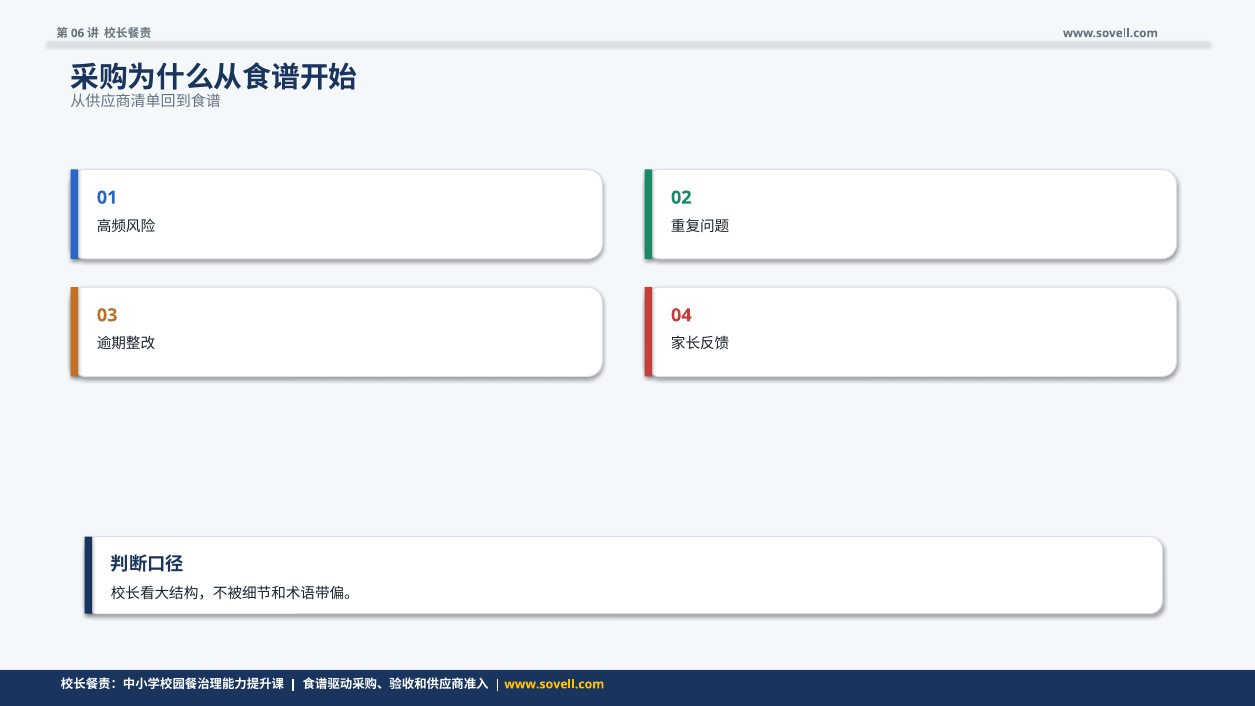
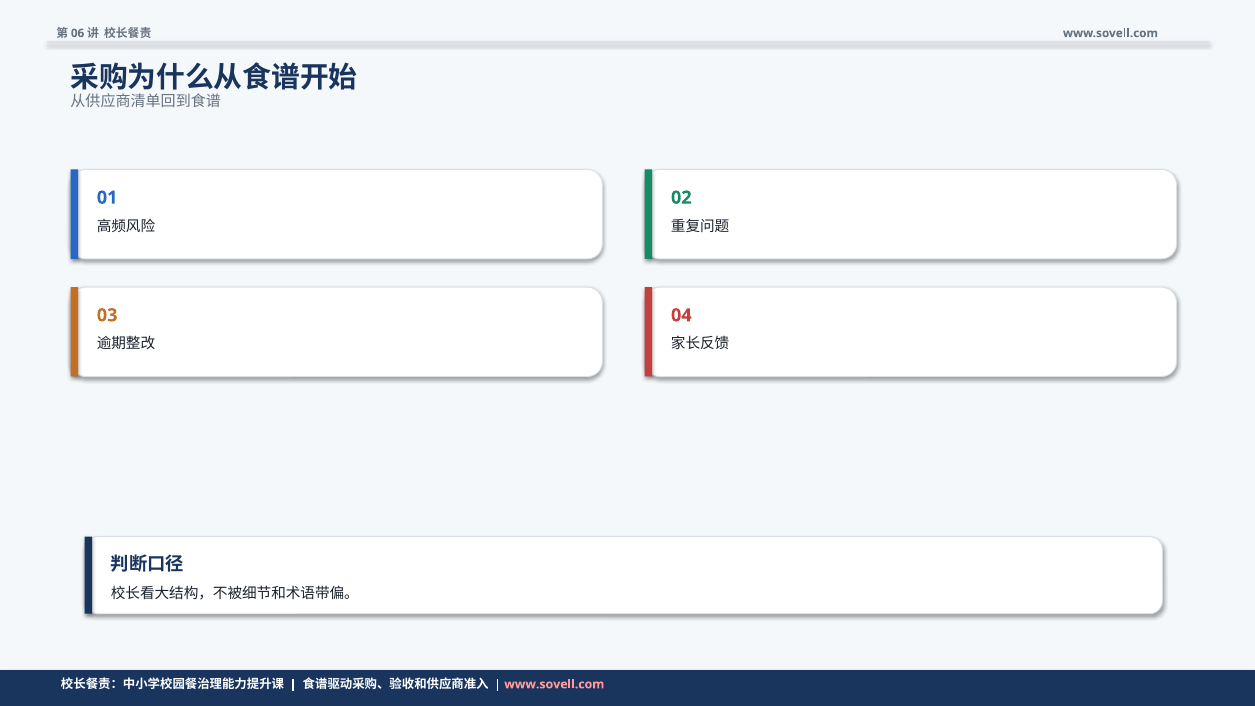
www.sovell.com at (554, 684) colour: yellow -> pink
